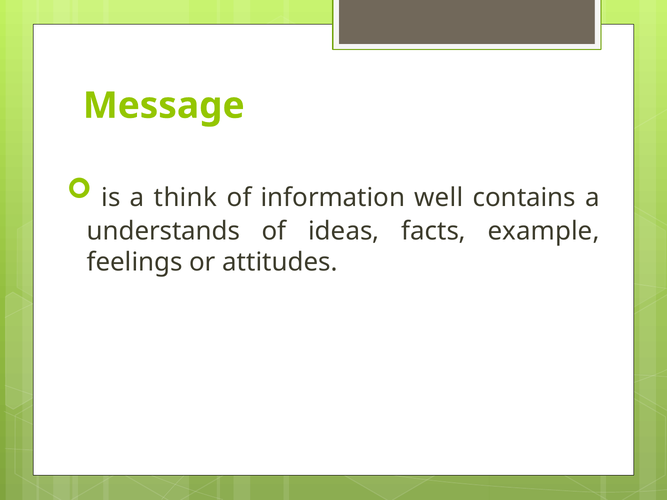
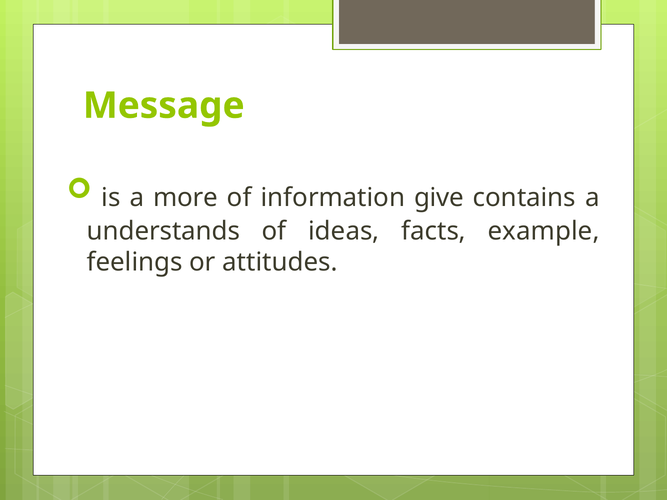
think: think -> more
well: well -> give
